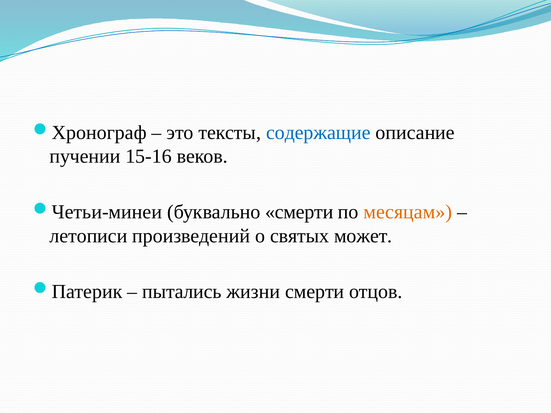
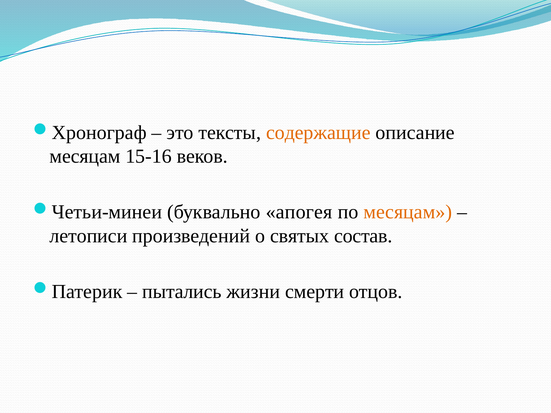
содержащие colour: blue -> orange
пучении at (85, 157): пучении -> месяцам
буквально смерти: смерти -> апогея
может: может -> состав
